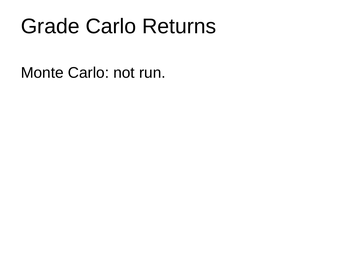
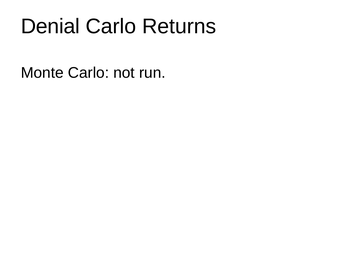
Grade: Grade -> Denial
